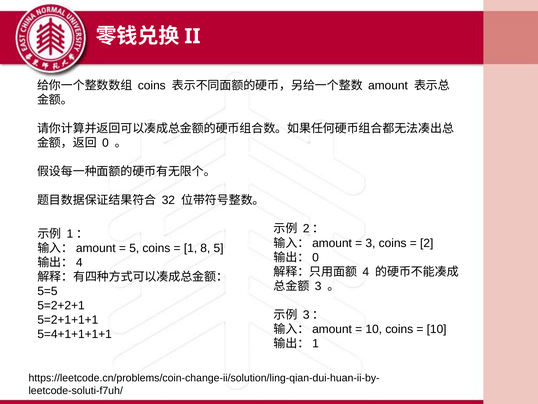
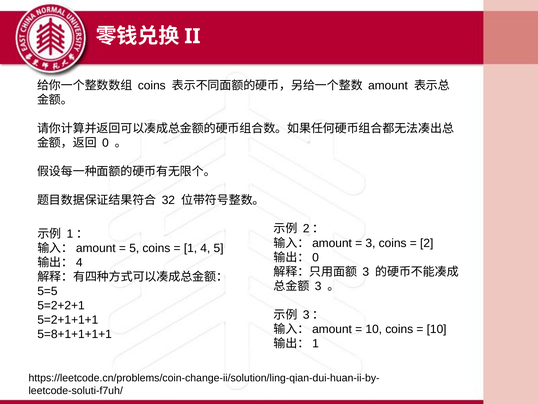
8: 8 -> 4
4 at (366, 271): 4 -> 3
5=4+1+1+1+1: 5=4+1+1+1+1 -> 5=8+1+1+1+1
